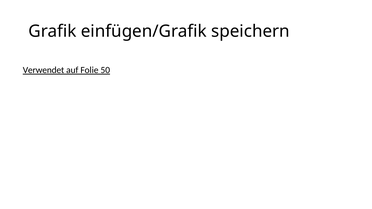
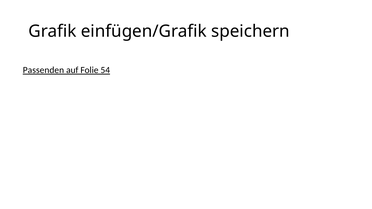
Verwendet: Verwendet -> Passenden
50: 50 -> 54
